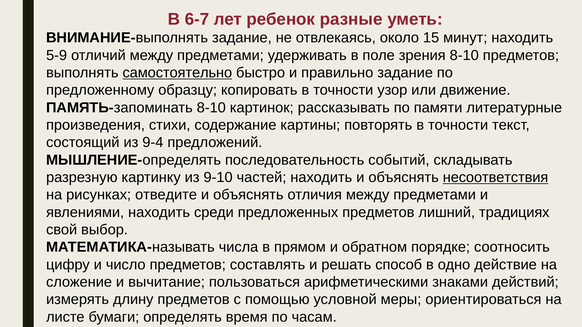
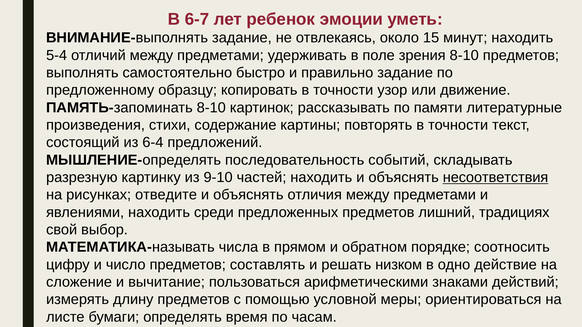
разные: разные -> эмоции
5-9: 5-9 -> 5-4
самостоятельно underline: present -> none
9-4: 9-4 -> 6-4
способ: способ -> низком
